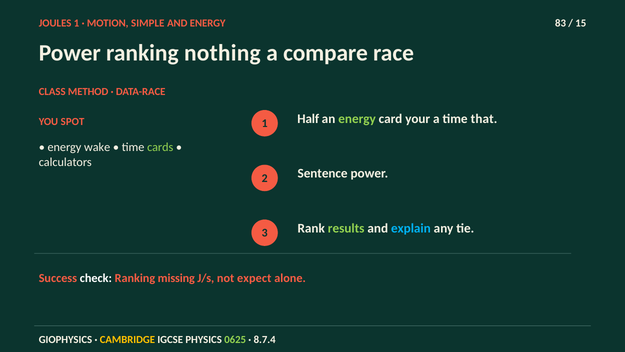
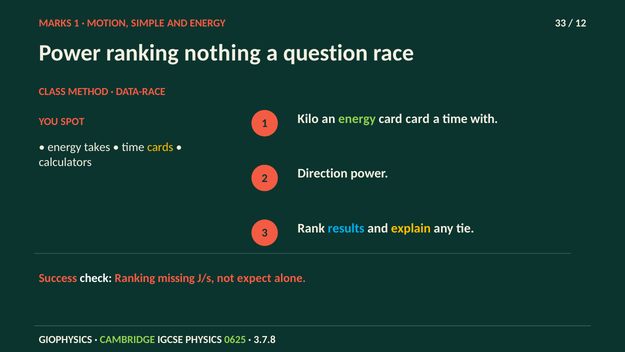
JOULES: JOULES -> MARKS
83: 83 -> 33
15: 15 -> 12
compare: compare -> question
Half: Half -> Kilo
card your: your -> card
that: that -> with
wake: wake -> takes
cards colour: light green -> yellow
Sentence: Sentence -> Direction
results colour: light green -> light blue
explain colour: light blue -> yellow
CAMBRIDGE colour: yellow -> light green
8.7.4: 8.7.4 -> 3.7.8
